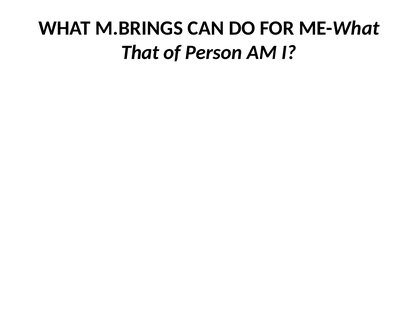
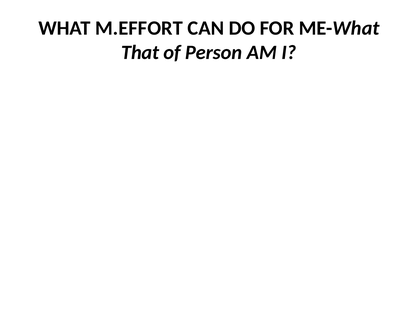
M.BRINGS: M.BRINGS -> M.EFFORT
